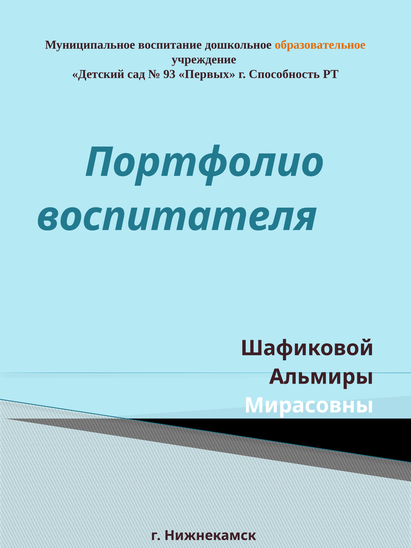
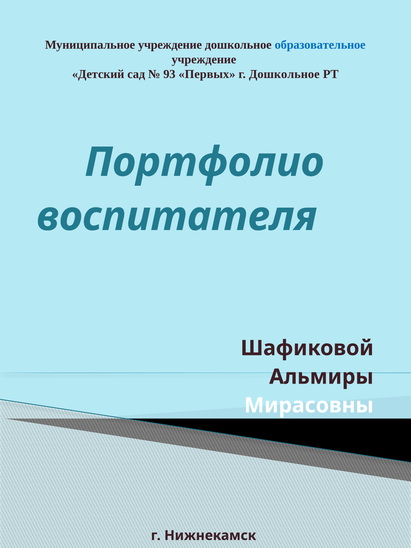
Муниципальное воспитание: воспитание -> учреждение
образовательное colour: orange -> blue
г Способность: Способность -> Дошкольное
